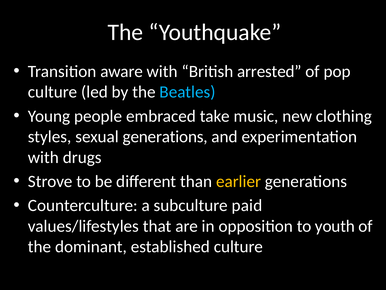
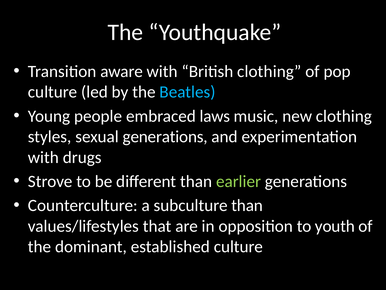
British arrested: arrested -> clothing
take: take -> laws
earlier colour: yellow -> light green
subculture paid: paid -> than
